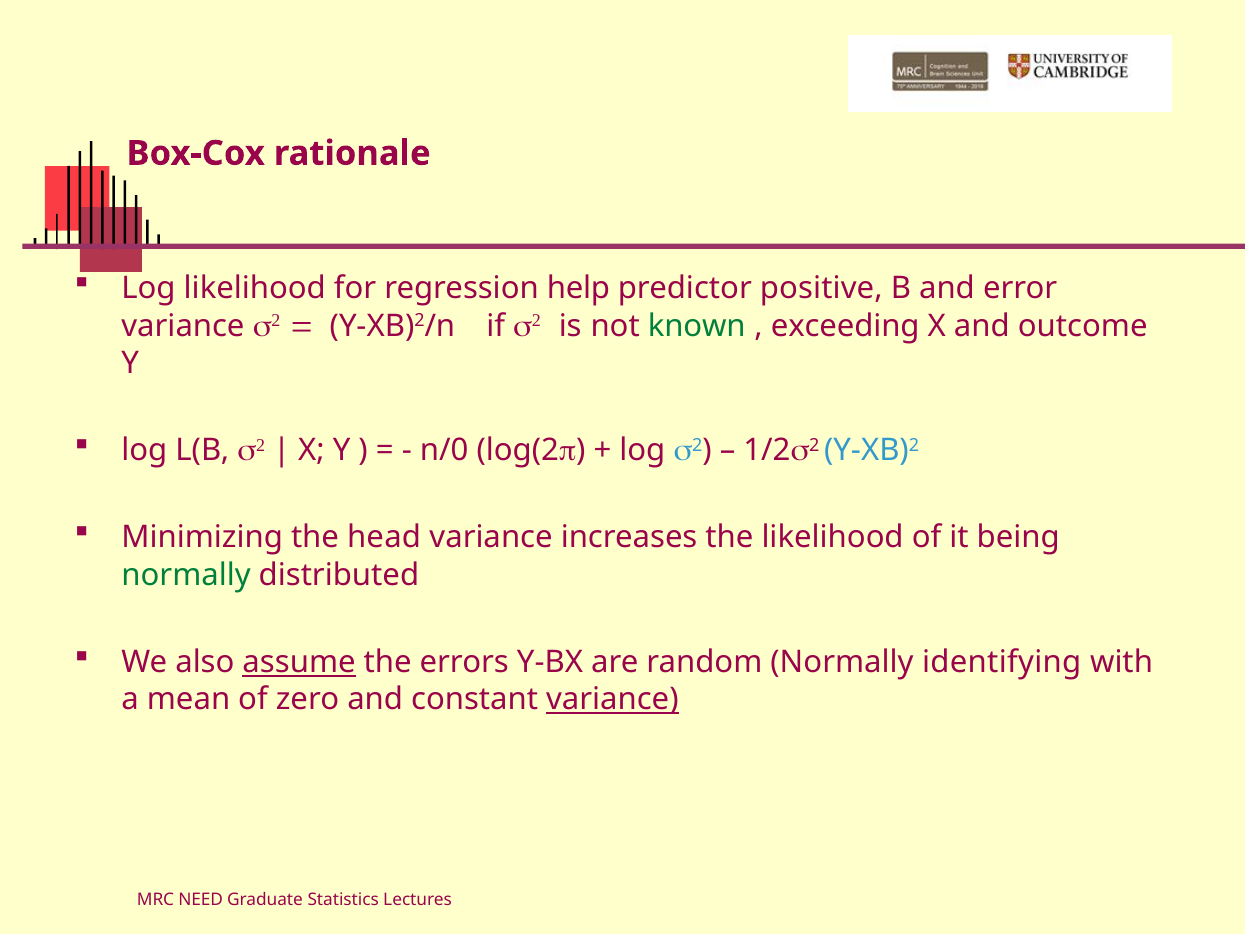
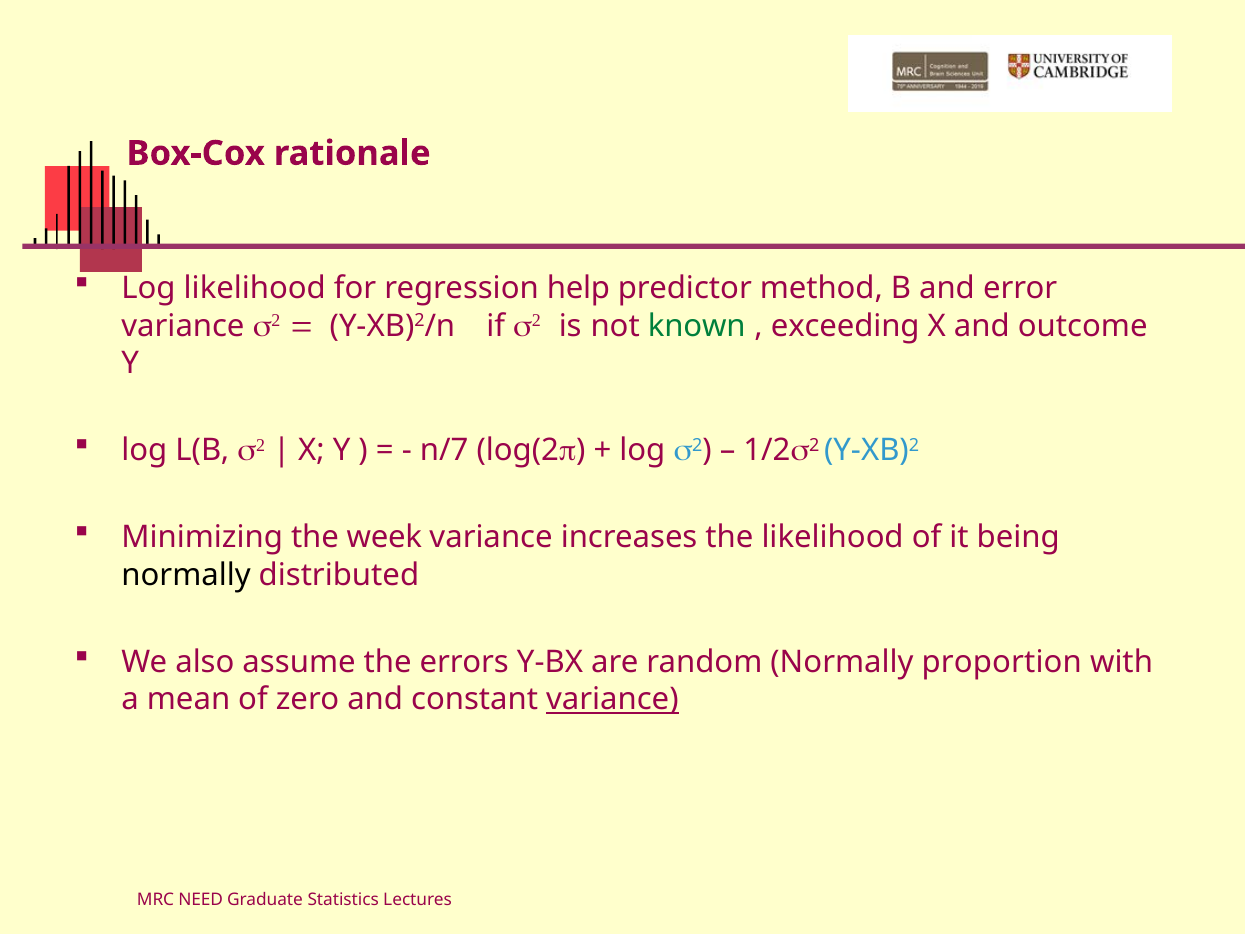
positive: positive -> method
n/0: n/0 -> n/7
head: head -> week
normally at (186, 575) colour: green -> black
assume underline: present -> none
identifying: identifying -> proportion
